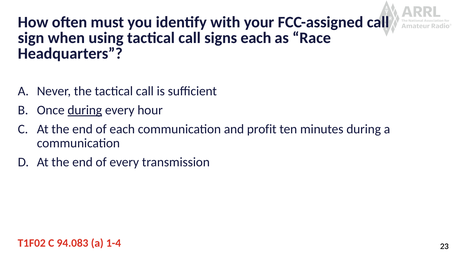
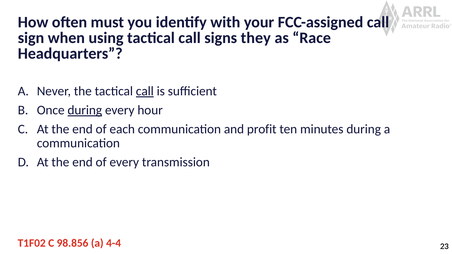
signs each: each -> they
call at (145, 91) underline: none -> present
94.083: 94.083 -> 98.856
1-4: 1-4 -> 4-4
